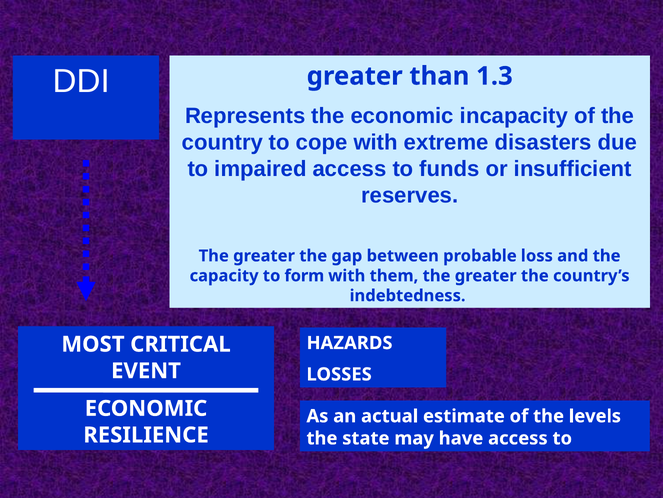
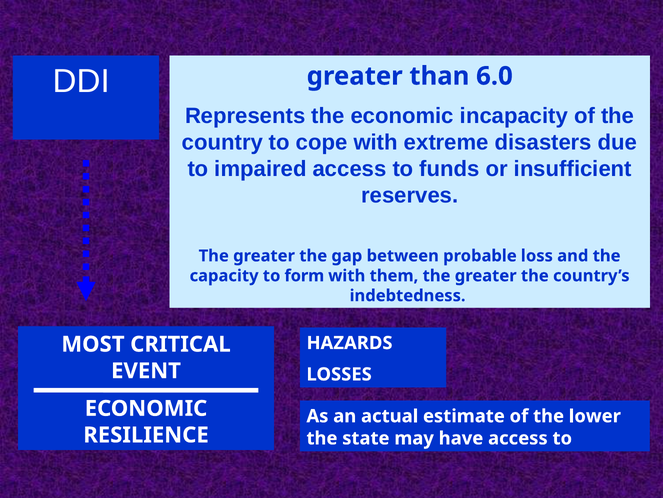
1.3: 1.3 -> 6.0
levels: levels -> lower
